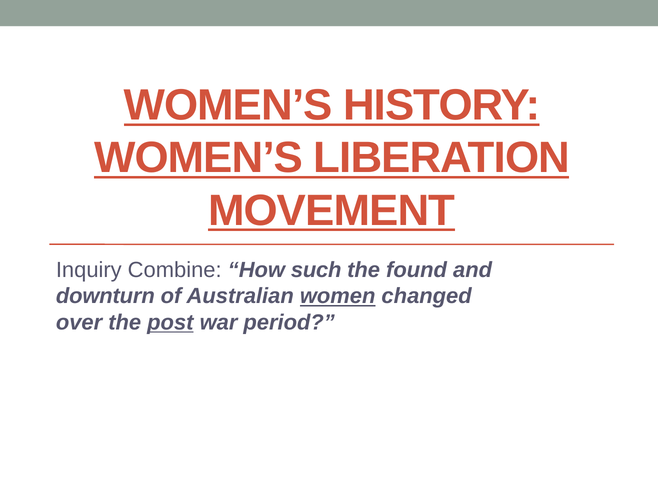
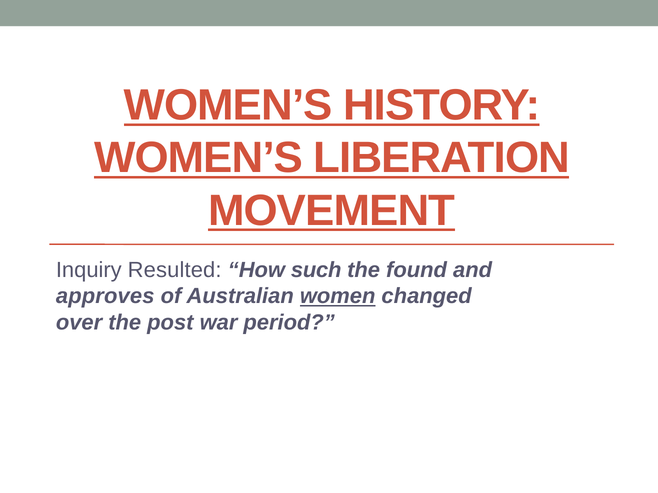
Combine: Combine -> Resulted
downturn: downturn -> approves
post underline: present -> none
